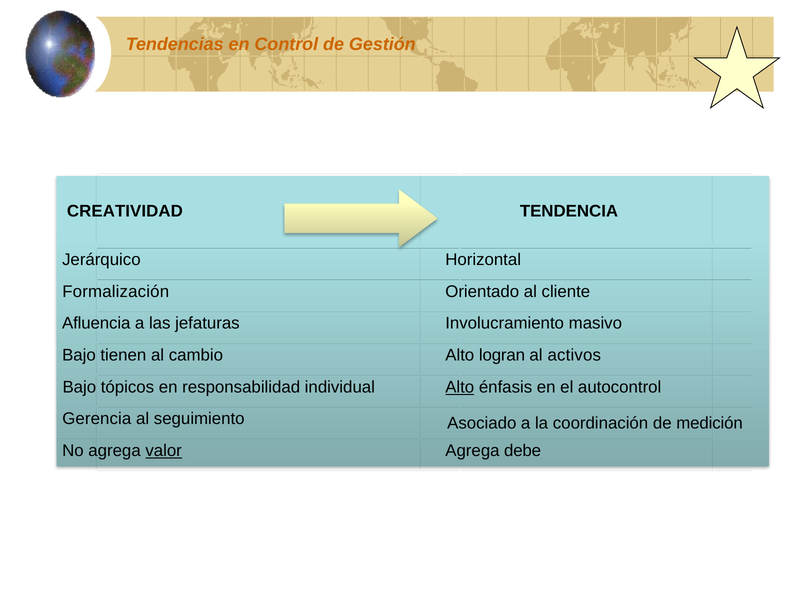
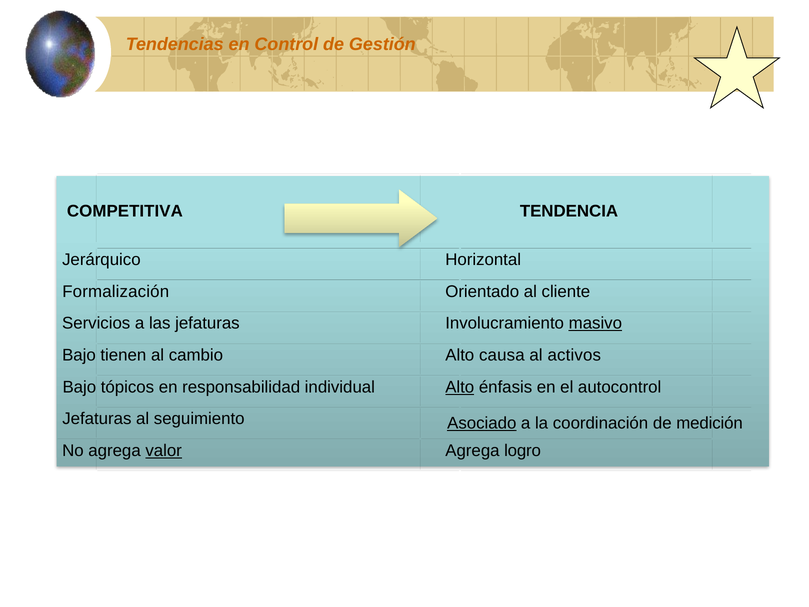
CREATIVIDAD: CREATIVIDAD -> COMPETITIVA
Afluencia: Afluencia -> Servicios
masivo underline: none -> present
logran: logran -> causa
Gerencia at (97, 419): Gerencia -> Jefaturas
Asociado underline: none -> present
debe: debe -> logro
